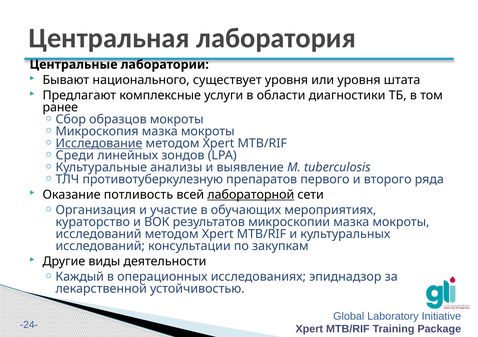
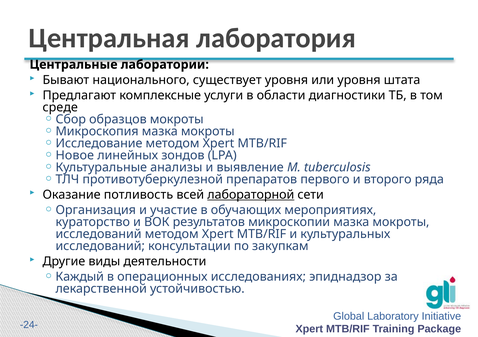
ранее: ранее -> среде
Исследование underline: present -> none
Среди: Среди -> Новое
противотуберкулезную: противотуберкулезную -> противотуберкулезной
